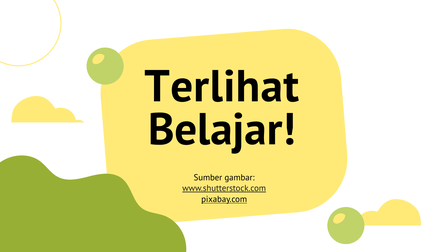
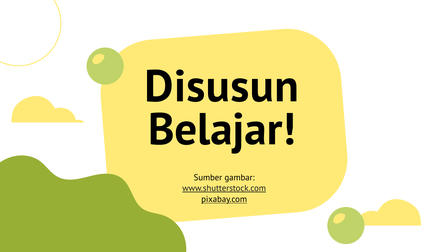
Terlihat: Terlihat -> Disusun
